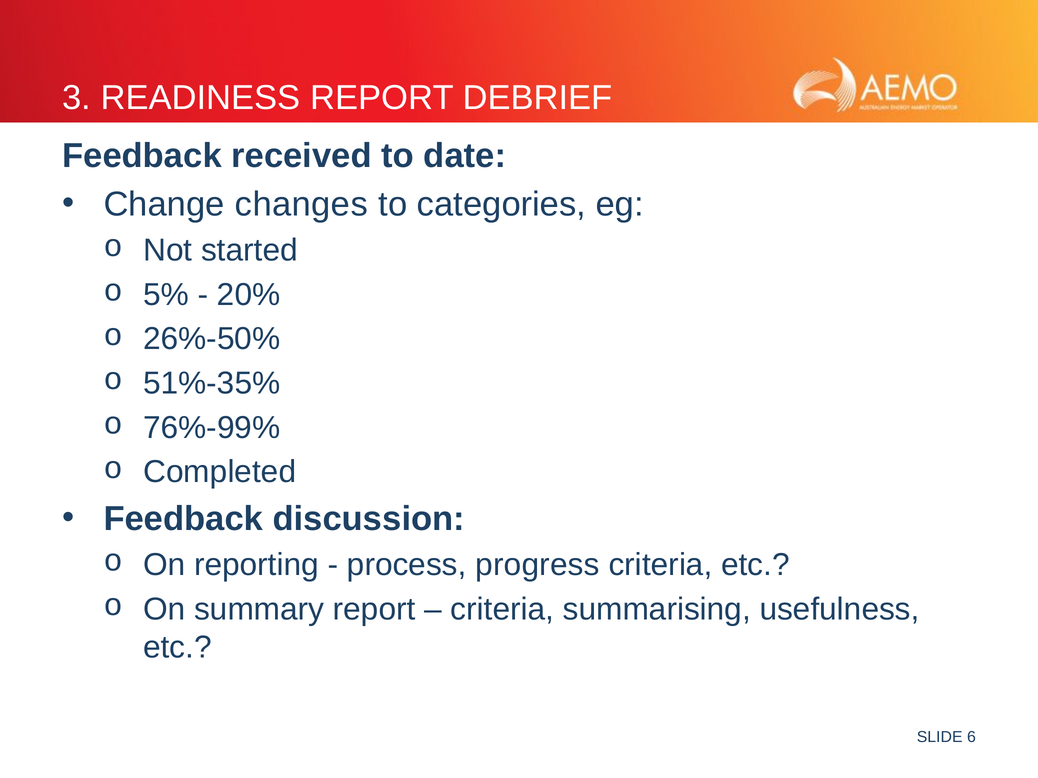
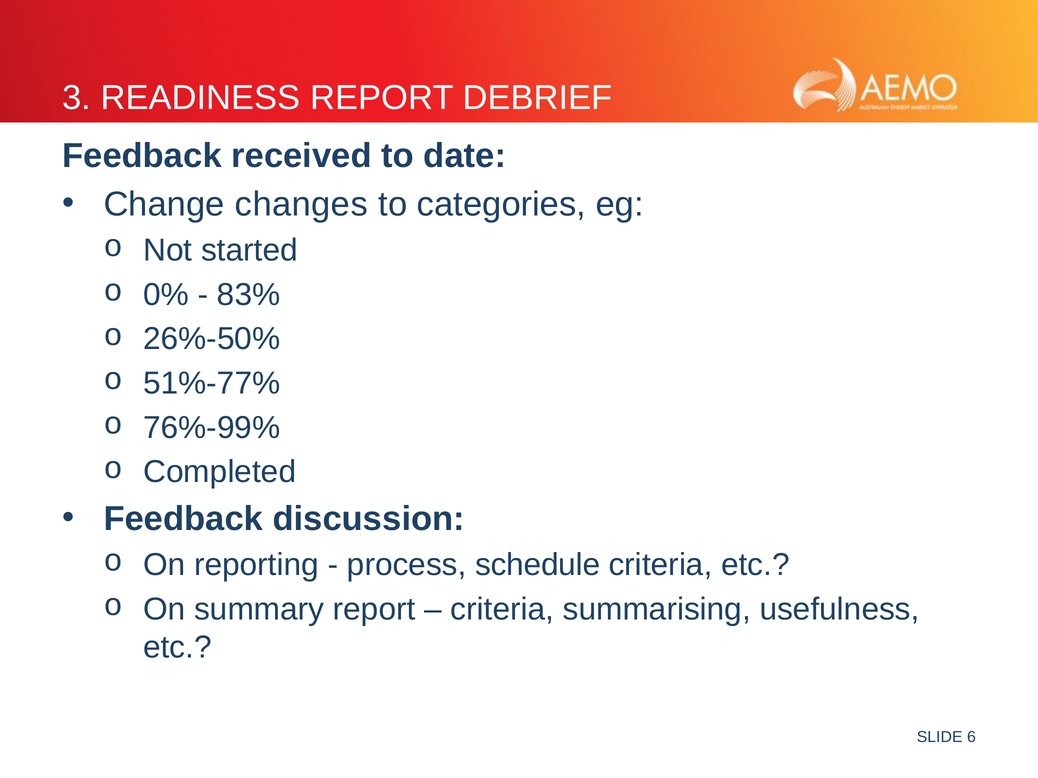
5%: 5% -> 0%
20%: 20% -> 83%
51%-35%: 51%-35% -> 51%-77%
progress: progress -> schedule
